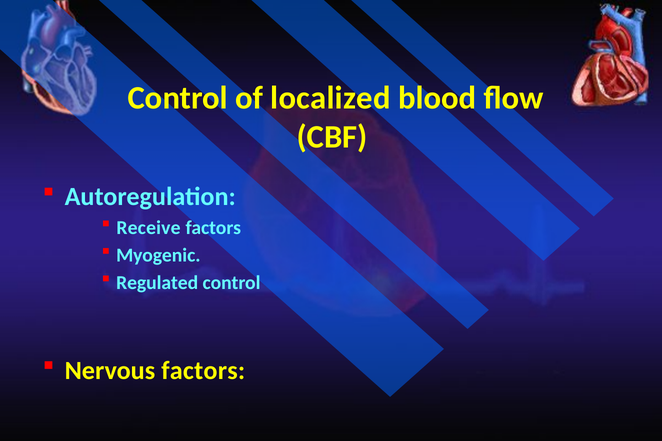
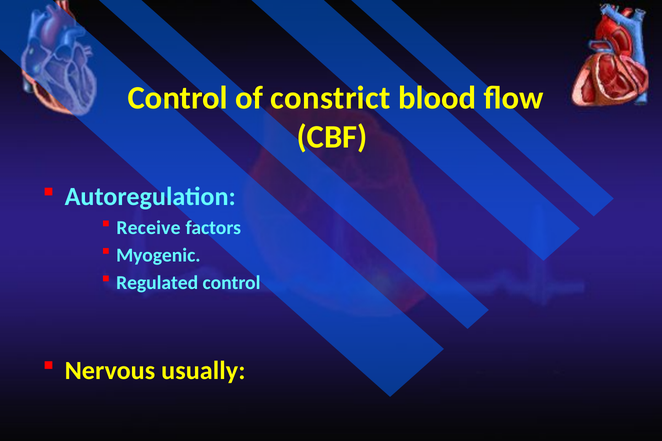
localized: localized -> constrict
Nervous factors: factors -> usually
